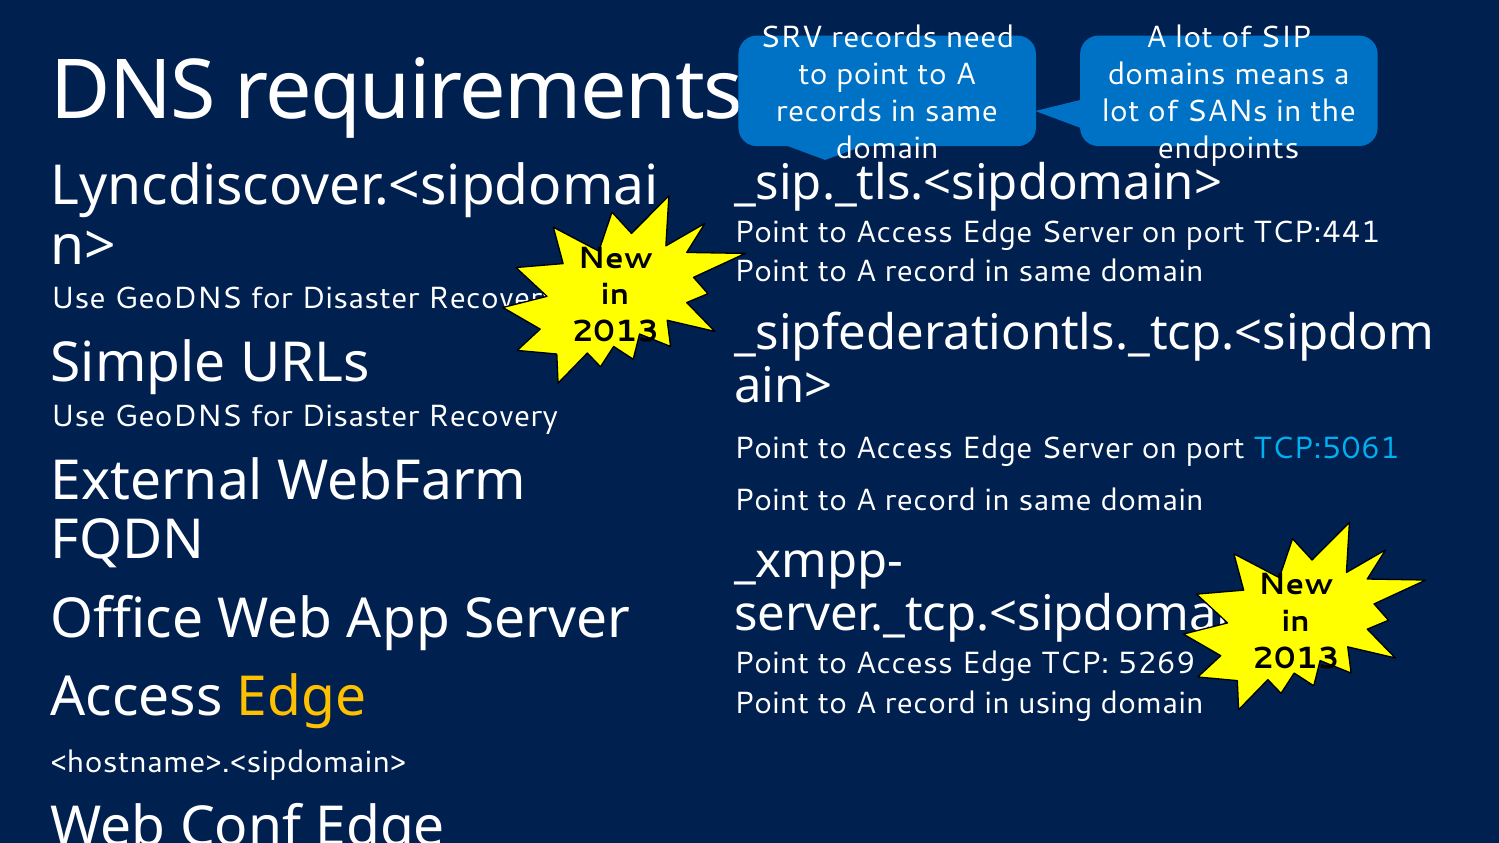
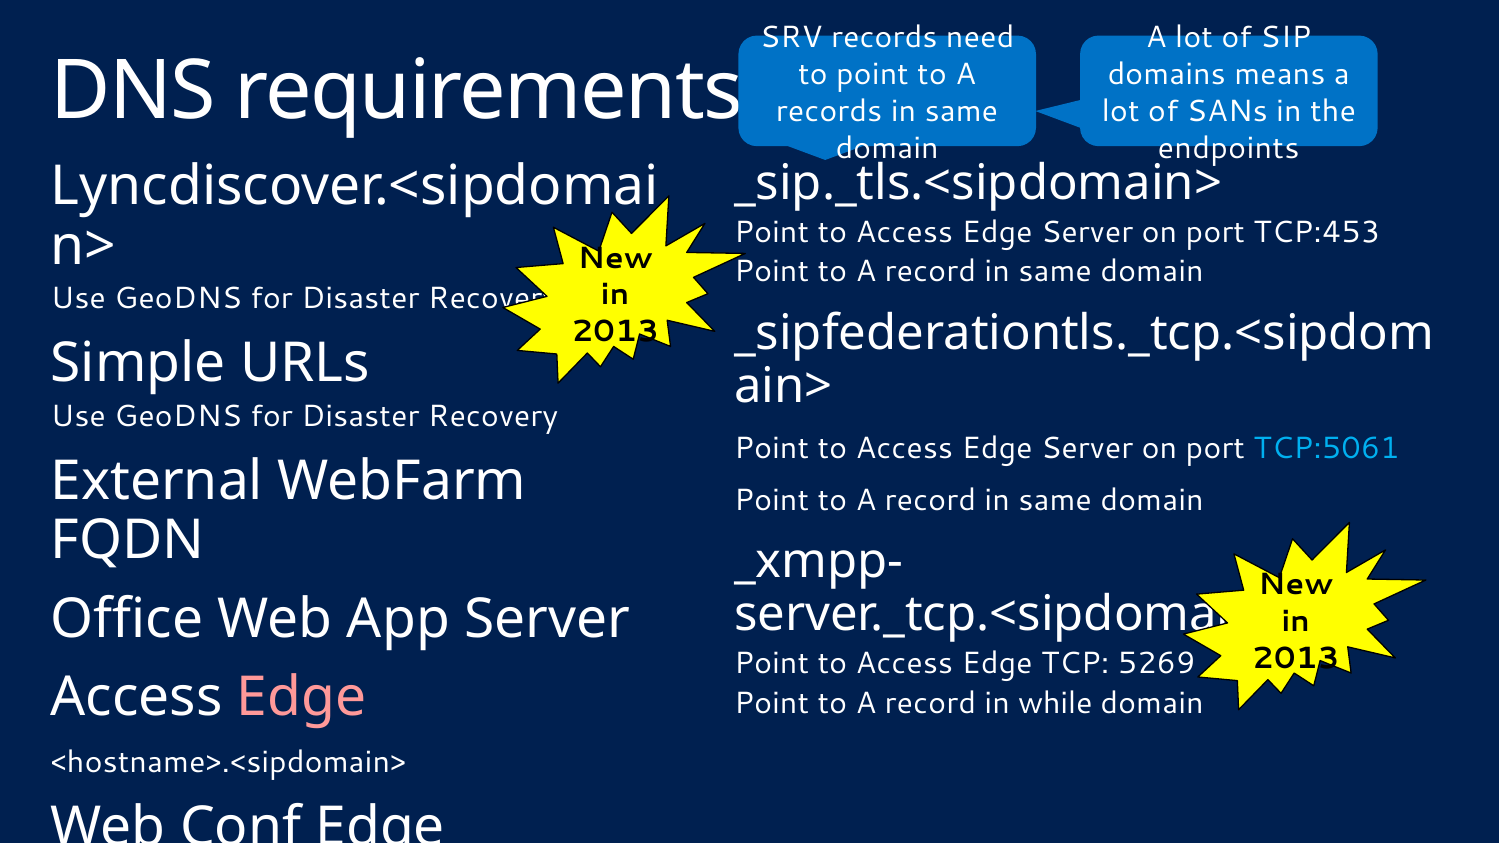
TCP:441: TCP:441 -> TCP:453
Edge at (302, 697) colour: yellow -> pink
using: using -> while
